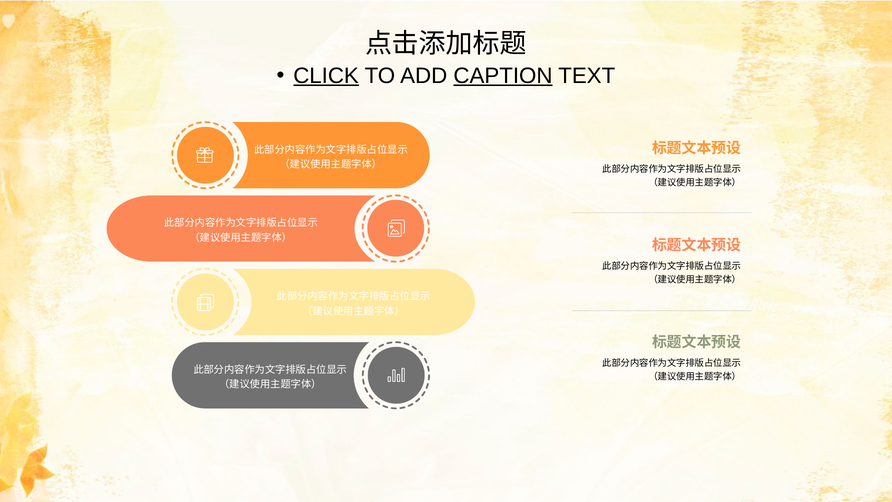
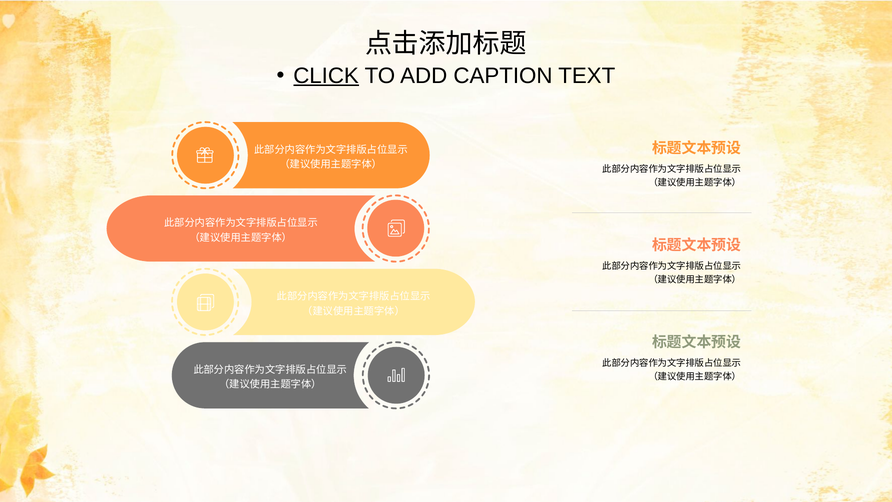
CAPTION underline: present -> none
